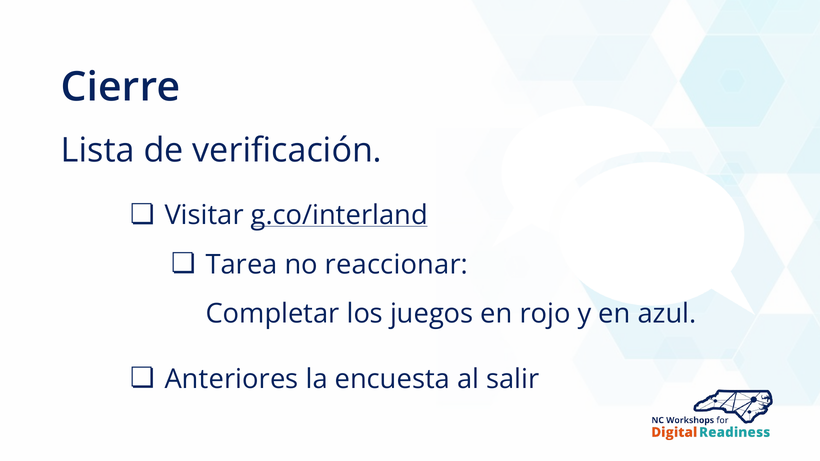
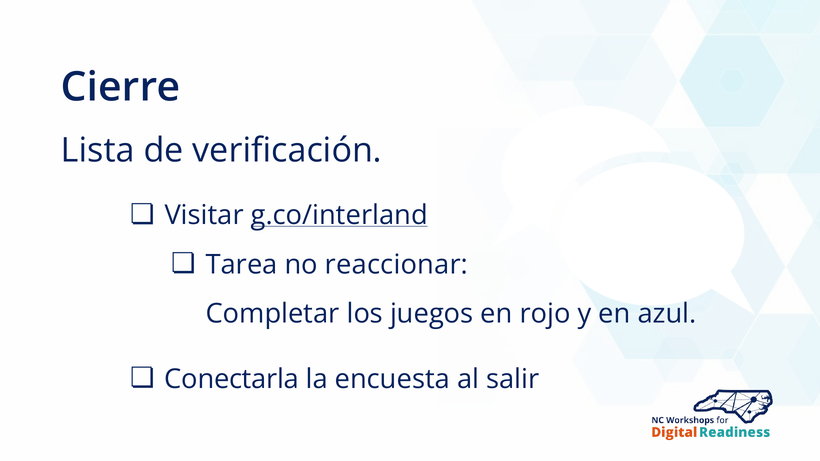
Anteriores: Anteriores -> Conectarla
